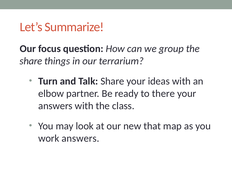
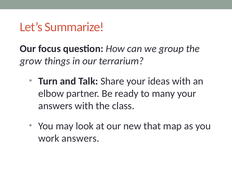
share at (31, 61): share -> grow
there: there -> many
